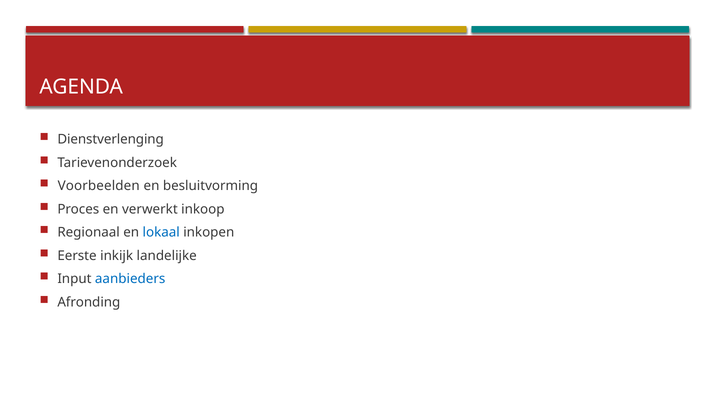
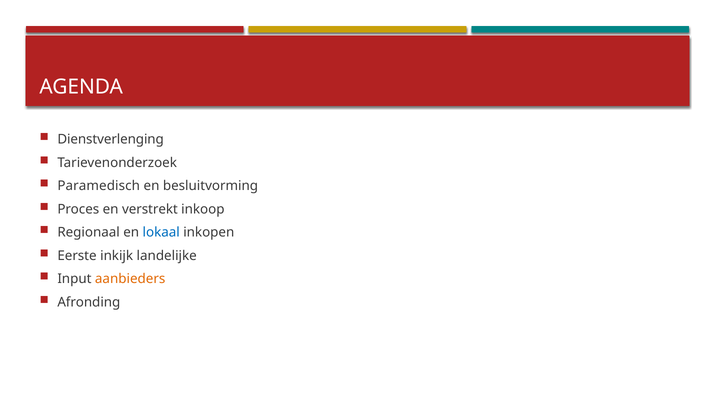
Voorbeelden: Voorbeelden -> Paramedisch
verwerkt: verwerkt -> verstrekt
aanbieders colour: blue -> orange
